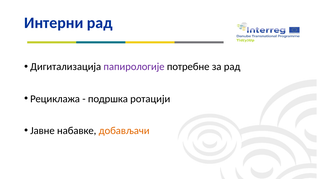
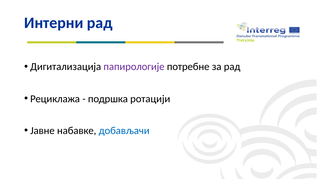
добављачи colour: orange -> blue
